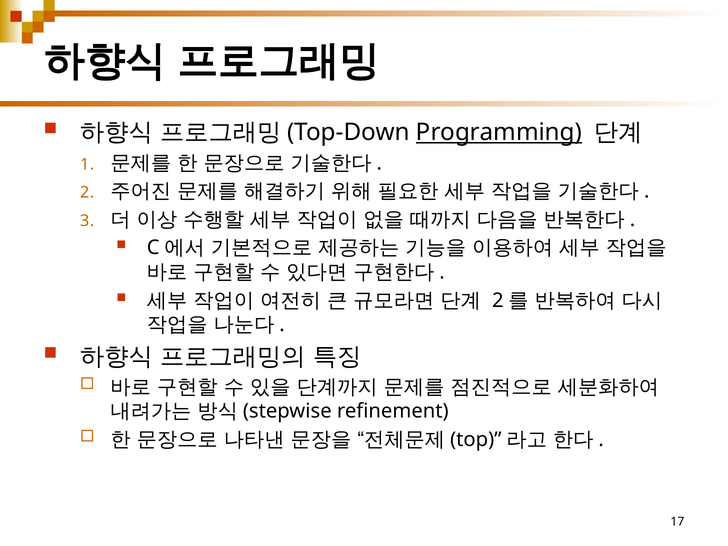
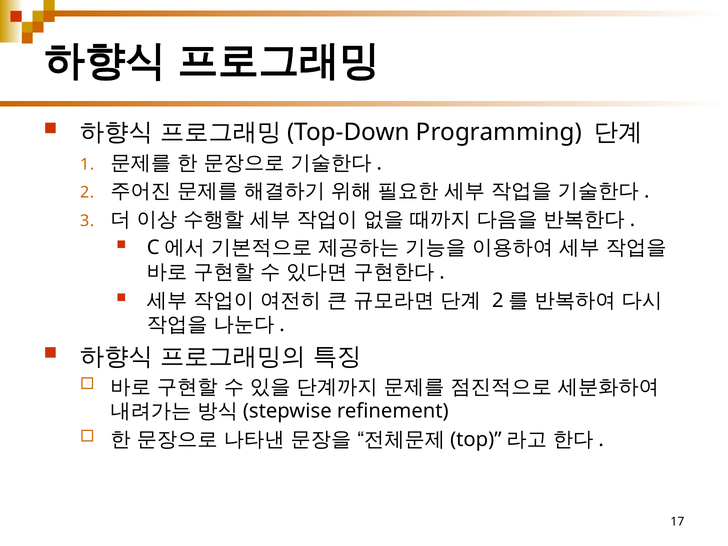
Programming underline: present -> none
